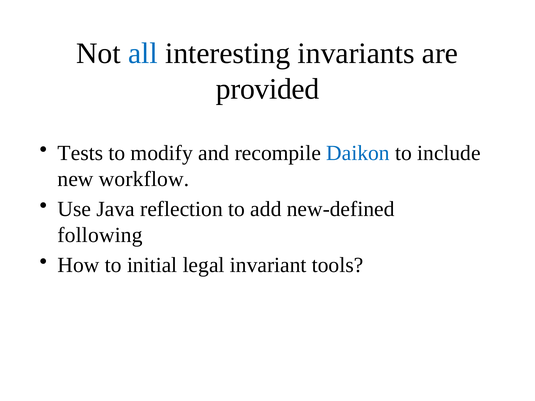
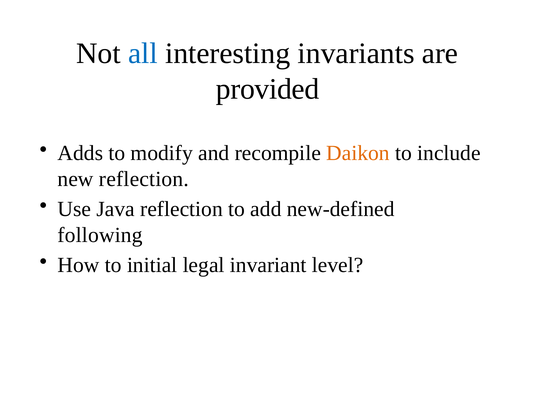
Tests: Tests -> Adds
Daikon colour: blue -> orange
new workflow: workflow -> reflection
tools: tools -> level
